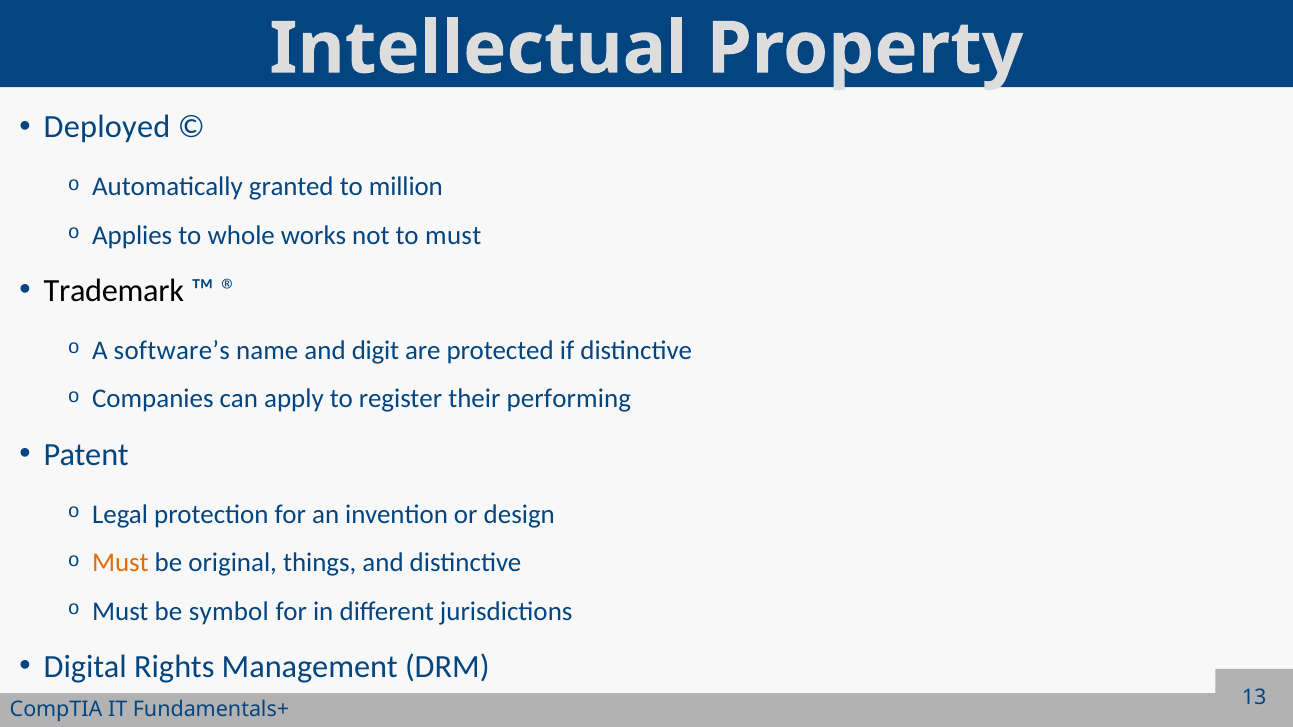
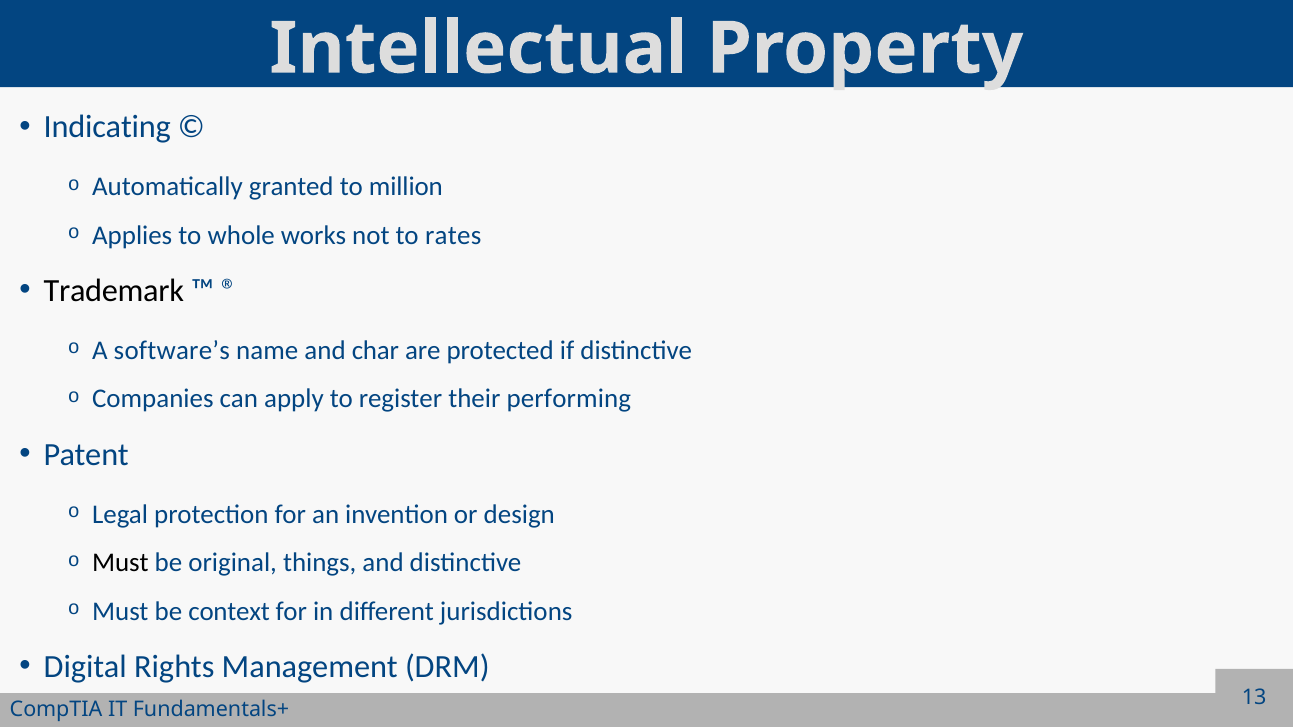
Deployed: Deployed -> Indicating
to must: must -> rates
digit: digit -> char
Must at (120, 563) colour: orange -> black
symbol: symbol -> context
